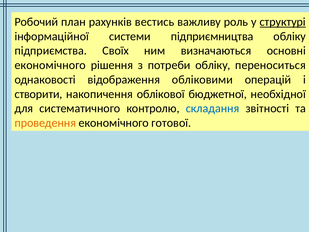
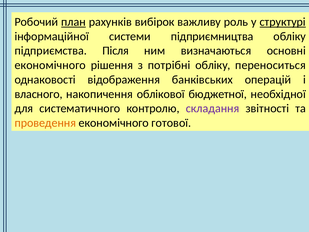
план underline: none -> present
вестись: вестись -> вибірок
Своїх: Своїх -> Після
потреби: потреби -> потрібні
обліковими: обліковими -> банківських
створити: створити -> власного
складання colour: blue -> purple
